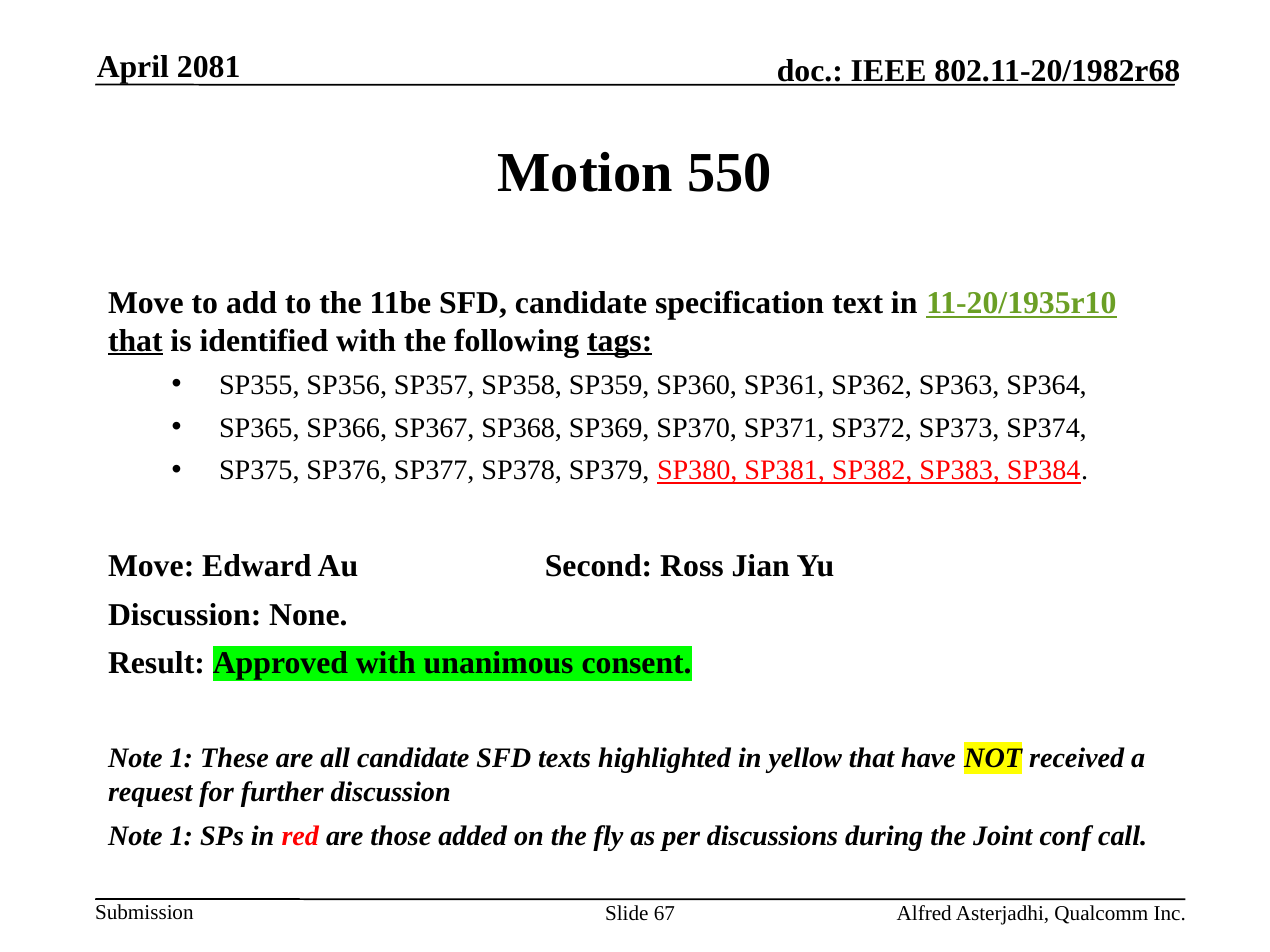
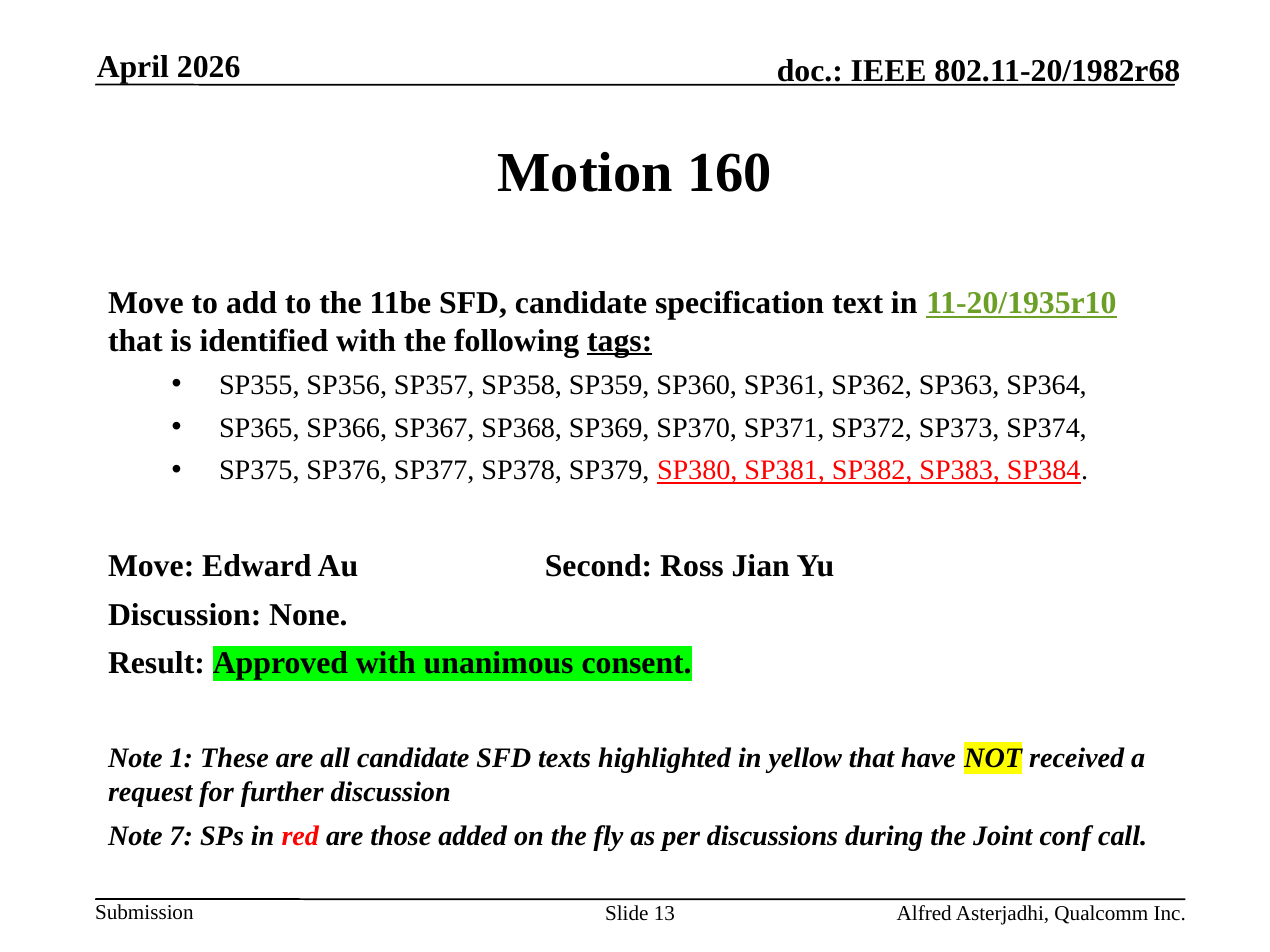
2081: 2081 -> 2026
550: 550 -> 160
that at (135, 341) underline: present -> none
1 at (181, 837): 1 -> 7
67: 67 -> 13
